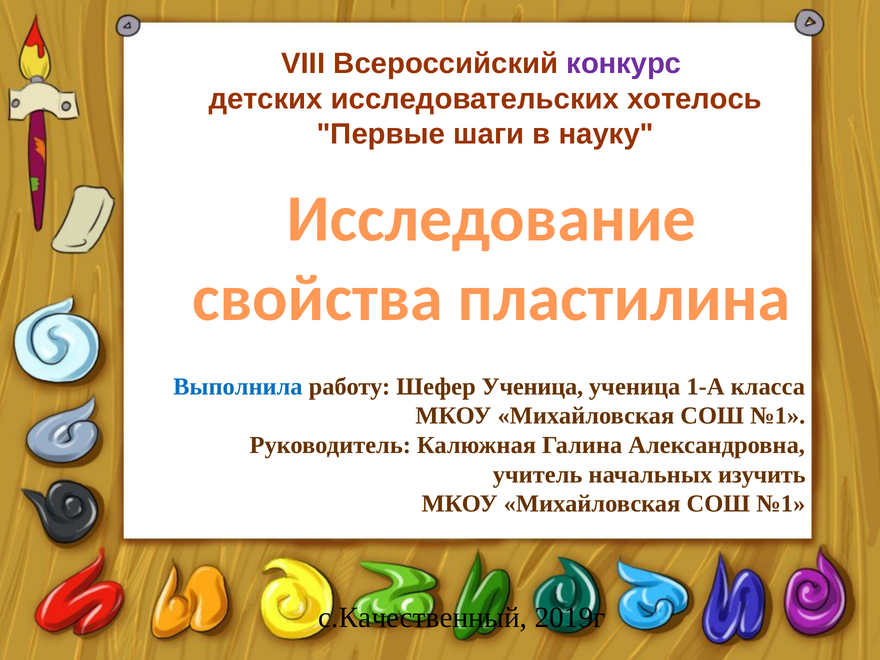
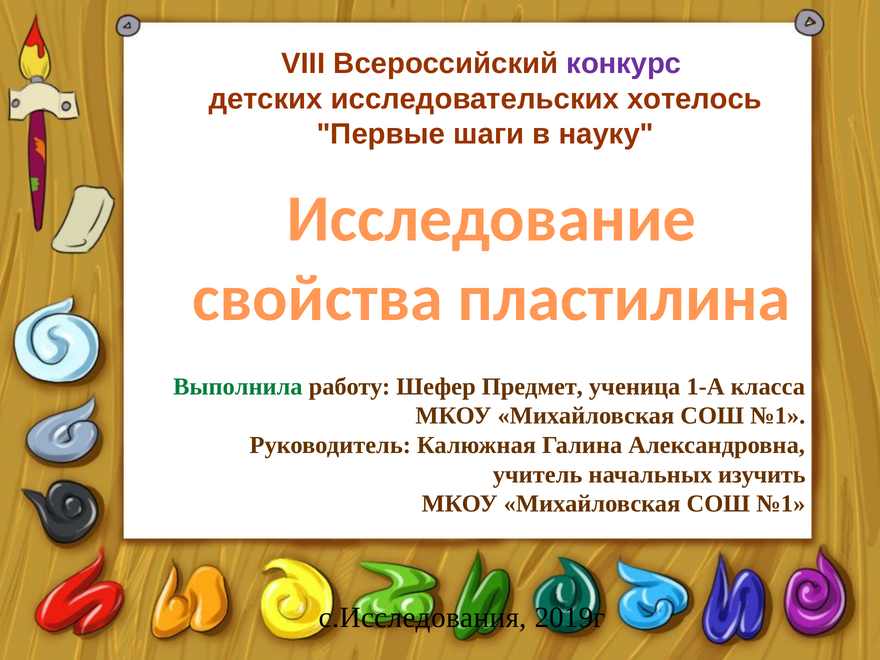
Выполнила colour: blue -> green
Шефер Ученица: Ученица -> Предмет
с.Качественный: с.Качественный -> с.Исследования
